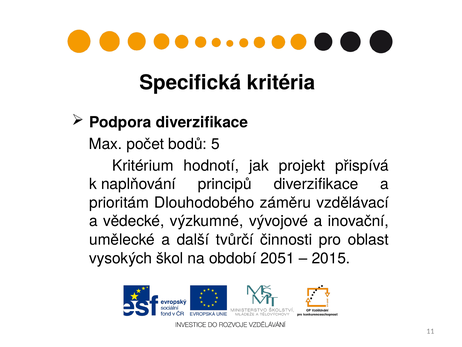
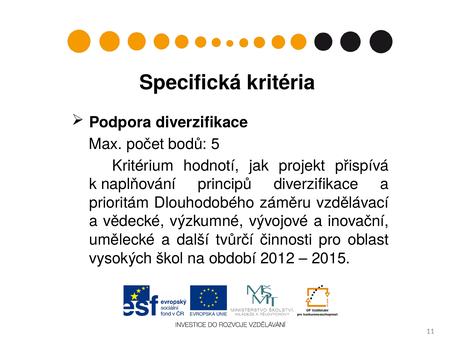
2051: 2051 -> 2012
